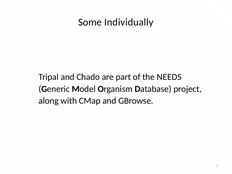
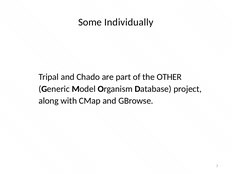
NEEDS: NEEDS -> OTHER
